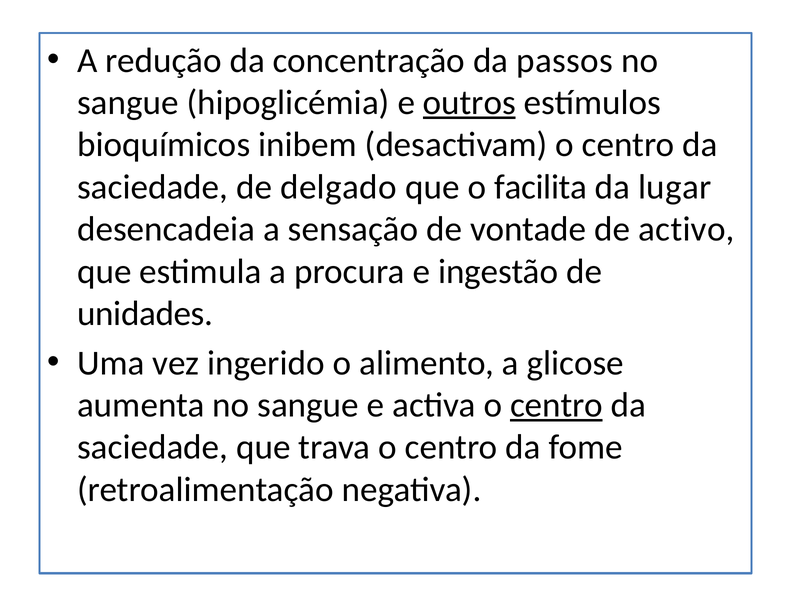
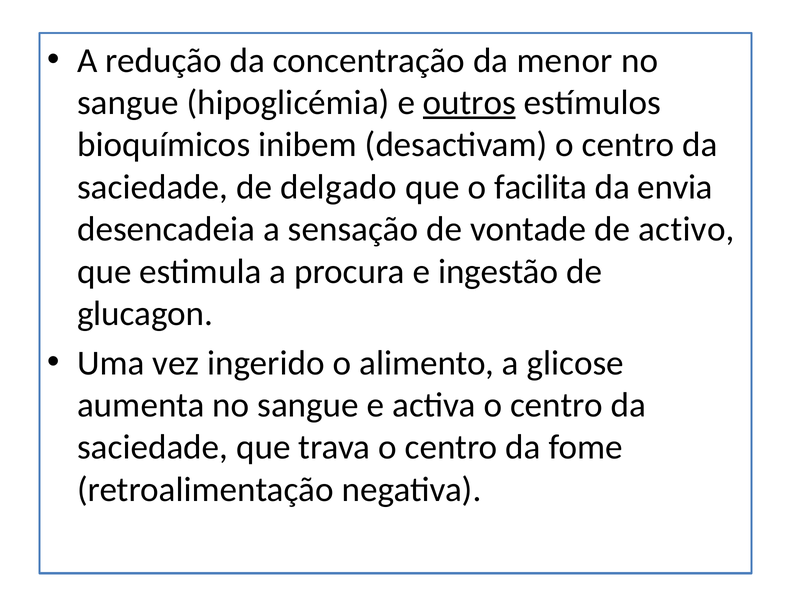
passos: passos -> menor
lugar: lugar -> envia
unidades: unidades -> glucagon
centro at (556, 405) underline: present -> none
